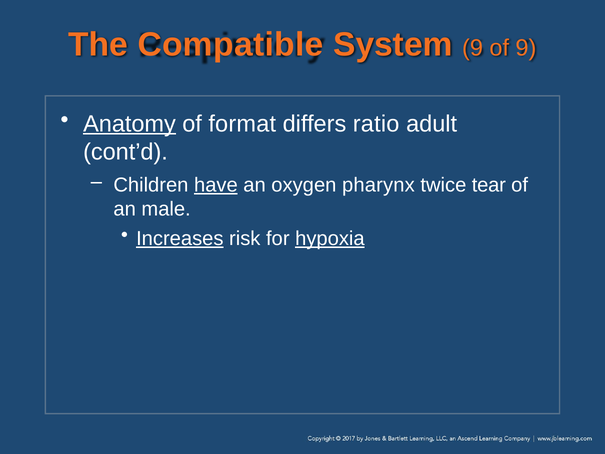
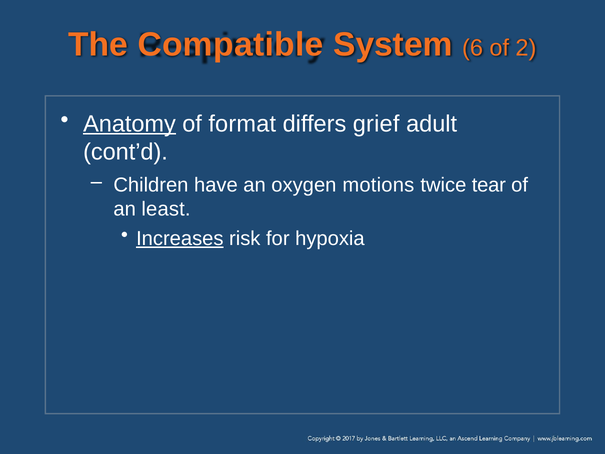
System 9: 9 -> 6
of 9: 9 -> 2
ratio: ratio -> grief
have underline: present -> none
pharynx: pharynx -> motions
male: male -> least
hypoxia underline: present -> none
